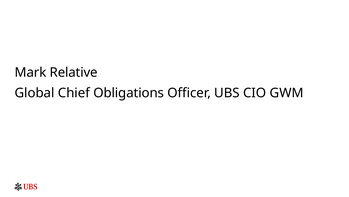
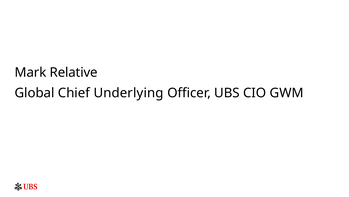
Obligations: Obligations -> Underlying
